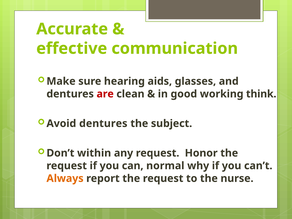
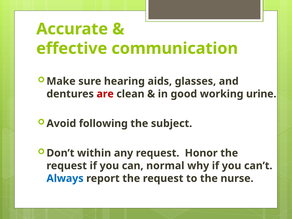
think: think -> urine
Avoid dentures: dentures -> following
Always colour: orange -> blue
